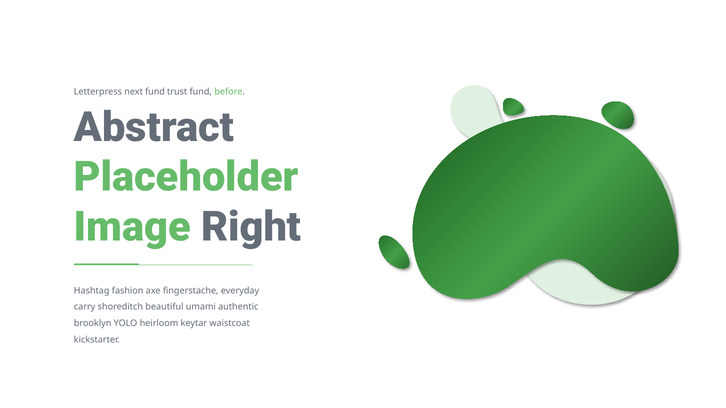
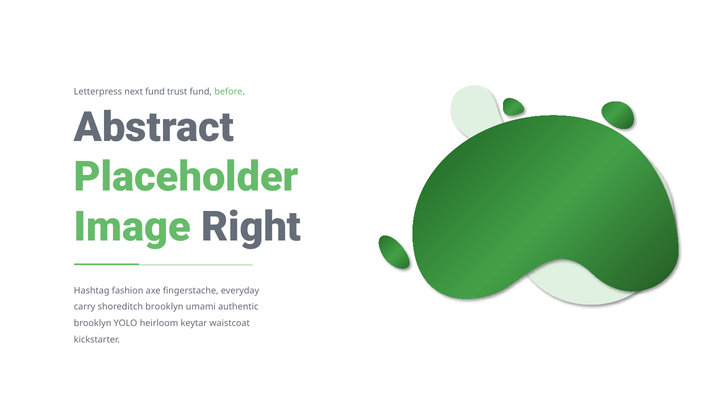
shoreditch beautiful: beautiful -> brooklyn
